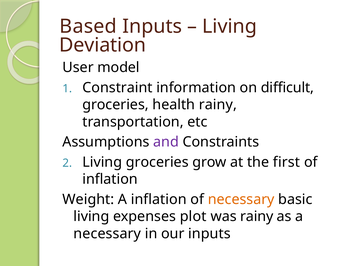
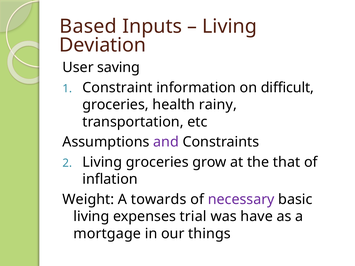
model: model -> saving
first: first -> that
A inflation: inflation -> towards
necessary at (241, 200) colour: orange -> purple
plot: plot -> trial
was rainy: rainy -> have
necessary at (107, 234): necessary -> mortgage
our inputs: inputs -> things
